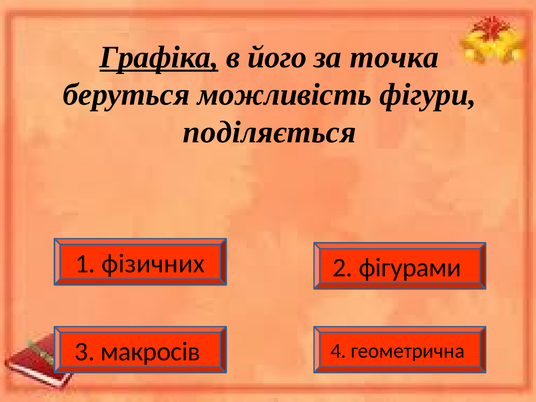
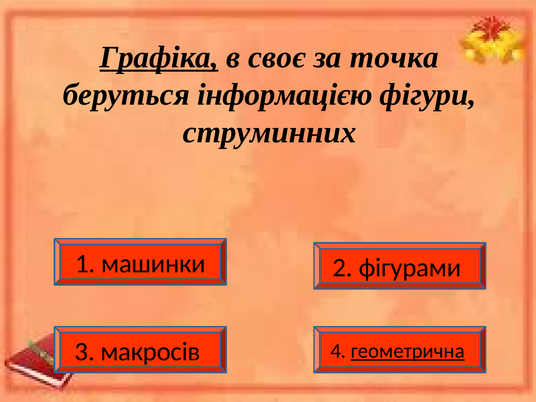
його: його -> своє
можливість: можливість -> інформацією
поділяється: поділяється -> струминних
фізичних: фізичних -> машинки
геометрична underline: none -> present
